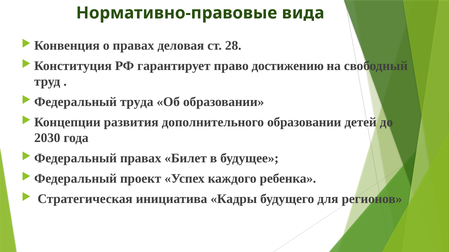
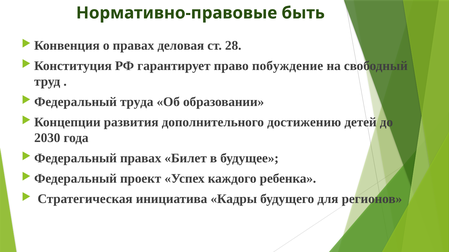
вида: вида -> быть
достижению: достижению -> побуждение
дополнительного образовании: образовании -> достижению
